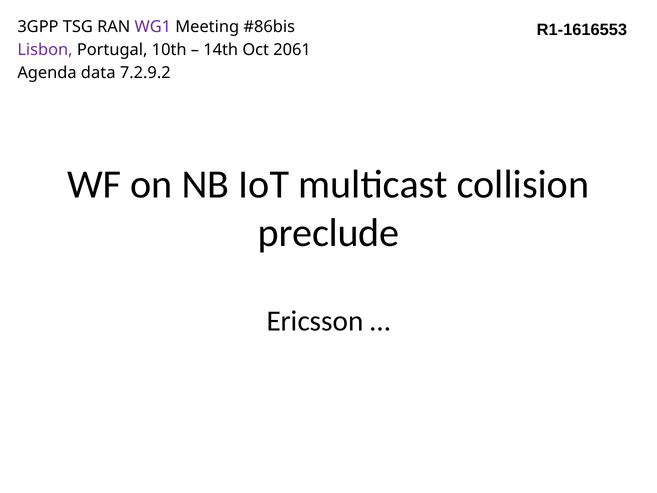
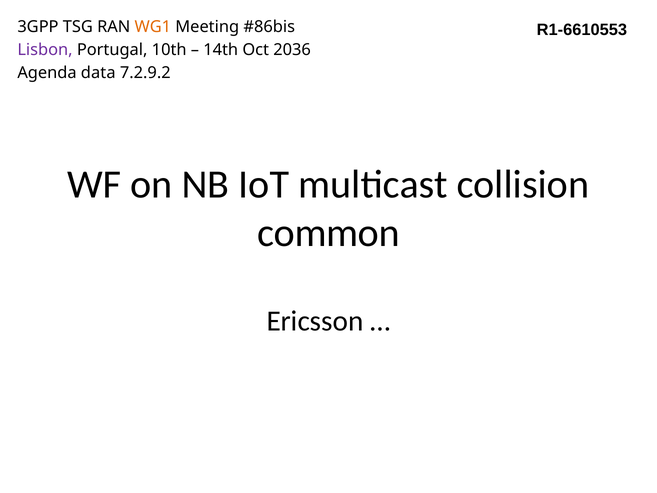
WG1 colour: purple -> orange
R1-1616553: R1-1616553 -> R1-6610553
2061: 2061 -> 2036
preclude: preclude -> common
